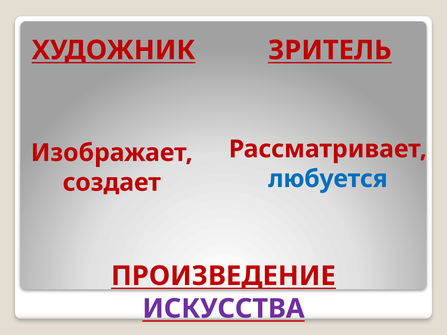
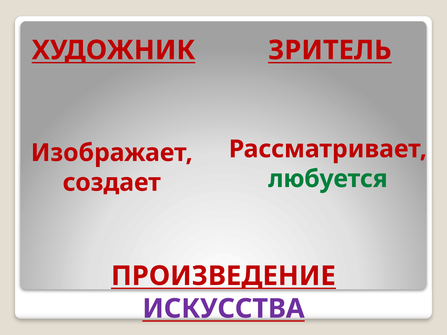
любуется colour: blue -> green
